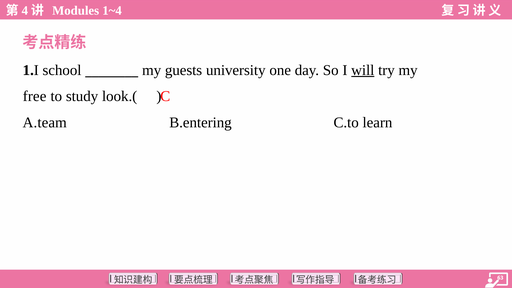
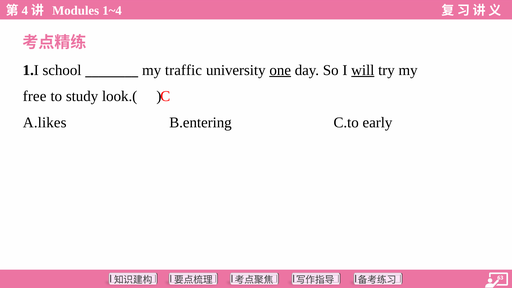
guests: guests -> traffic
one underline: none -> present
A.team: A.team -> A.likes
learn: learn -> early
